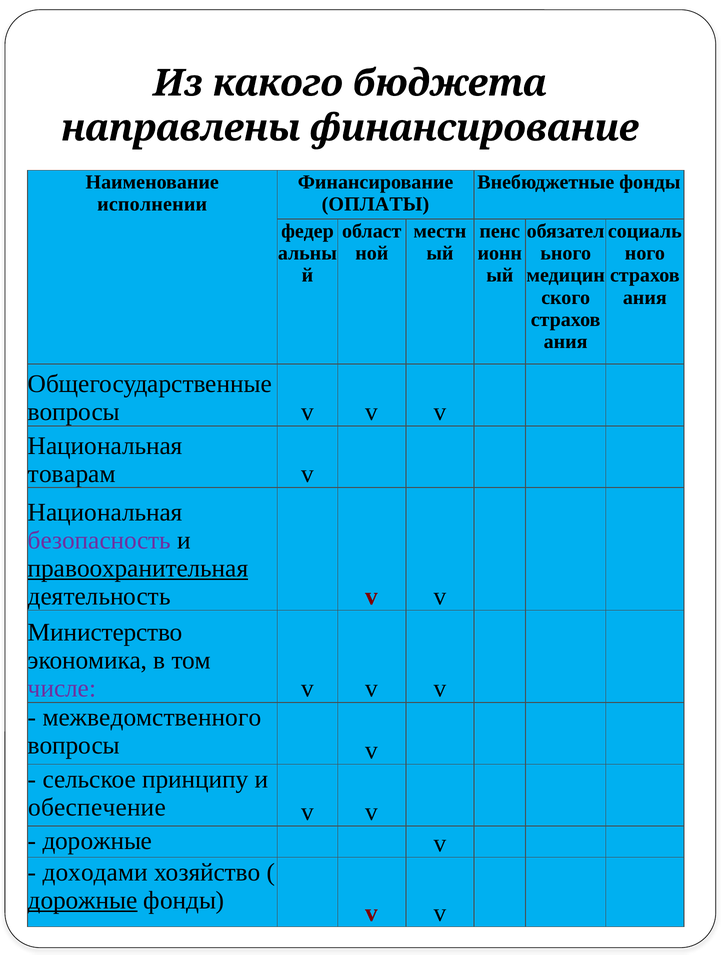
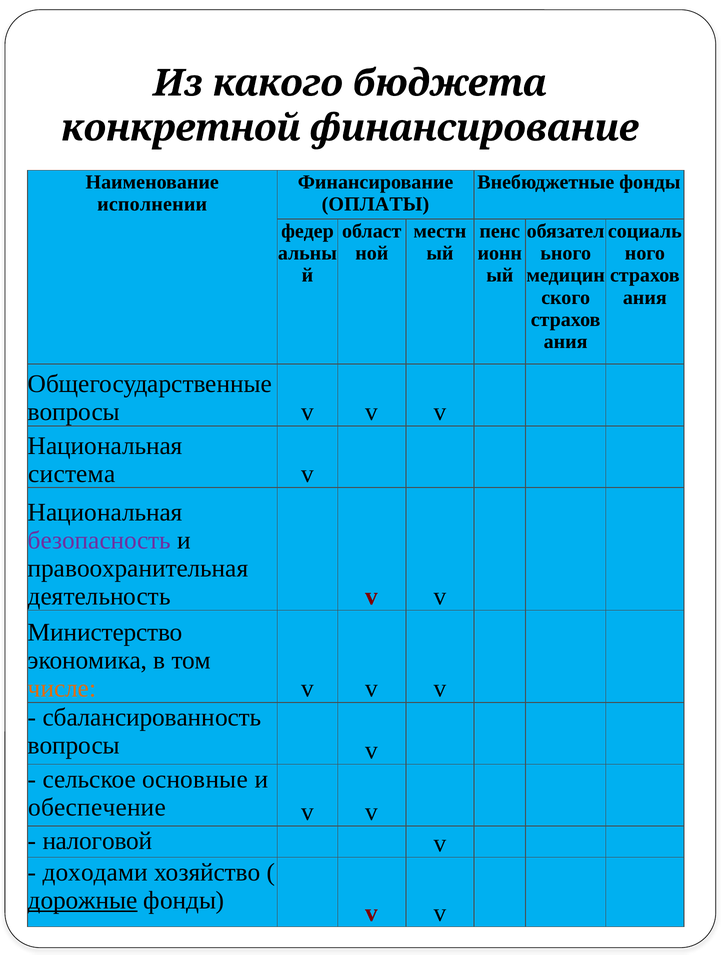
направлены: направлены -> конкретной
товарам: товарам -> система
правоохранительная underline: present -> none
числе colour: purple -> orange
межведомственного: межведомственного -> сбалансированность
принципу: принципу -> основные
дорожные at (97, 841): дорожные -> налоговой
